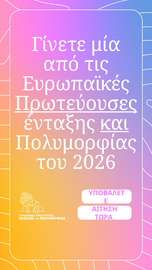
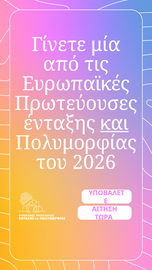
Πρωτεύουσες underline: present -> none
